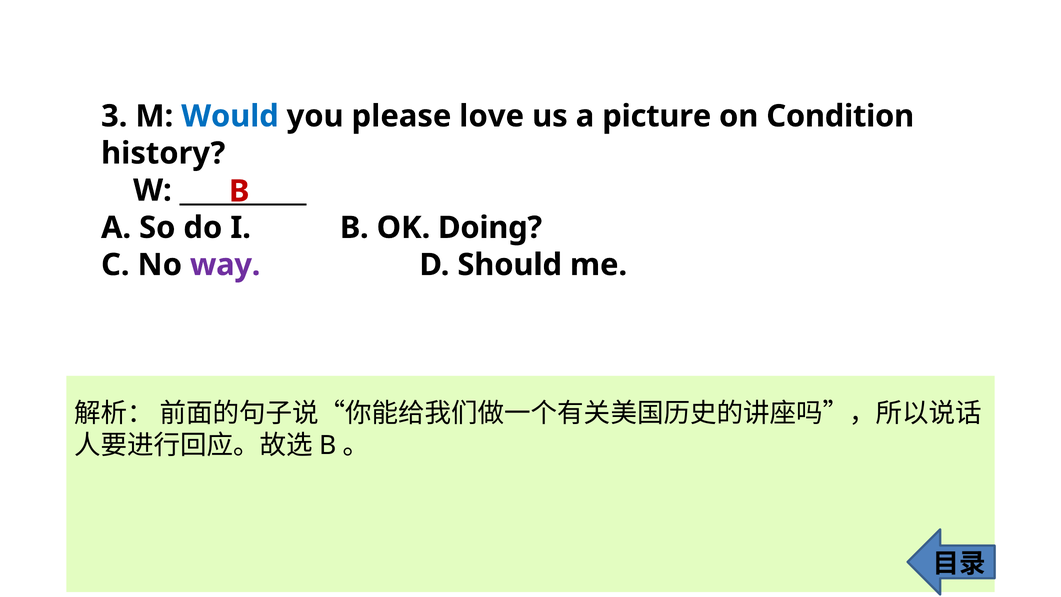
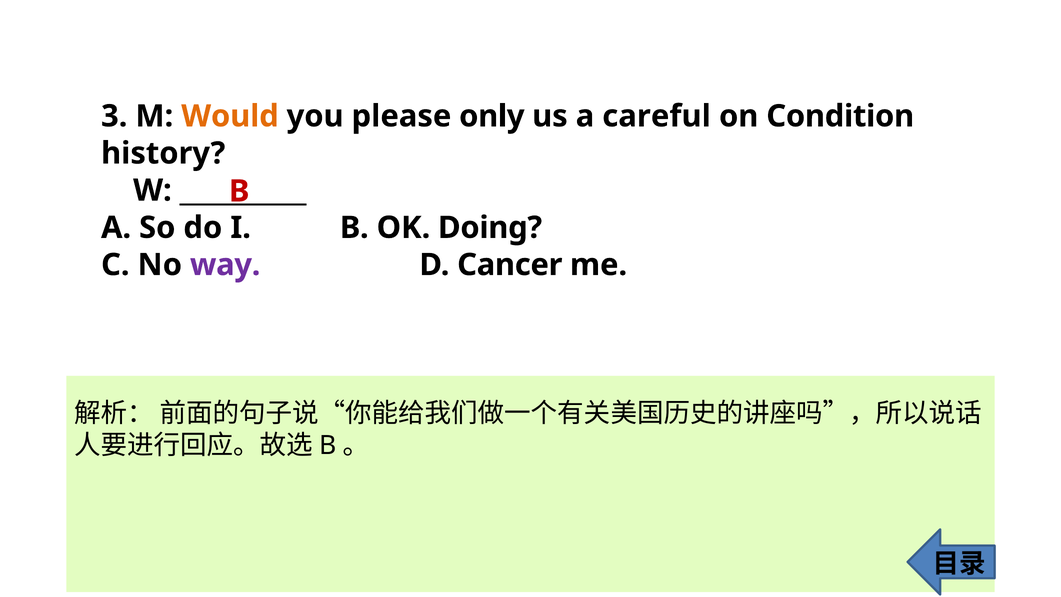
Would colour: blue -> orange
love: love -> only
picture: picture -> careful
Should: Should -> Cancer
